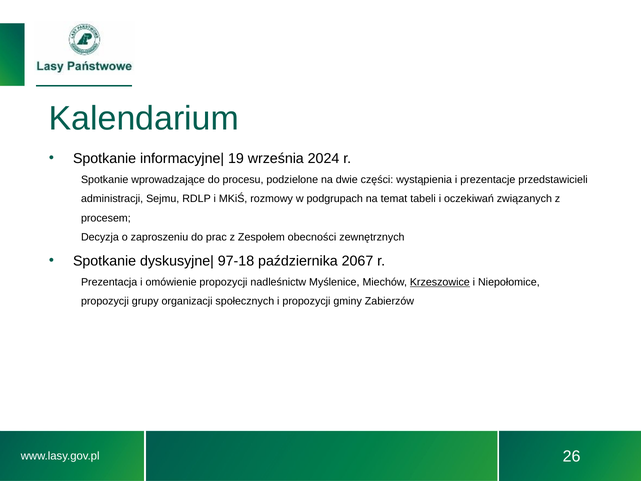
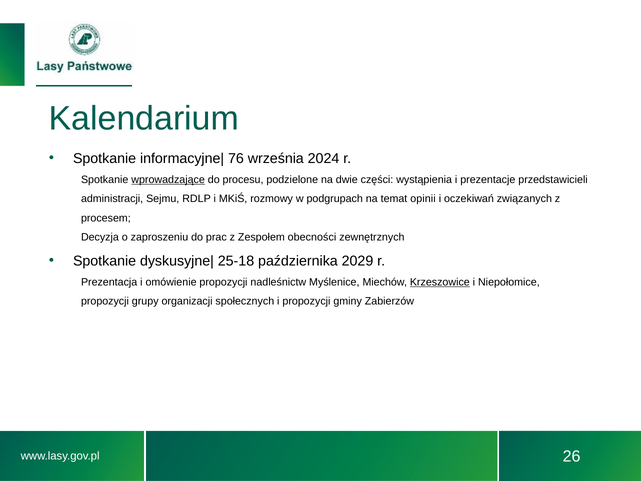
19: 19 -> 76
wprowadzające underline: none -> present
tabeli: tabeli -> opinii
97-18: 97-18 -> 25-18
2067: 2067 -> 2029
